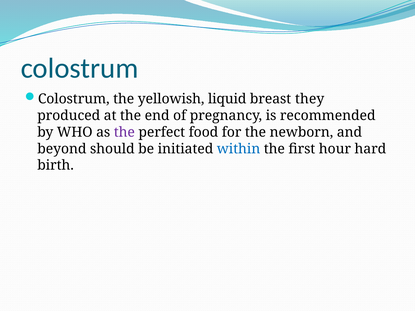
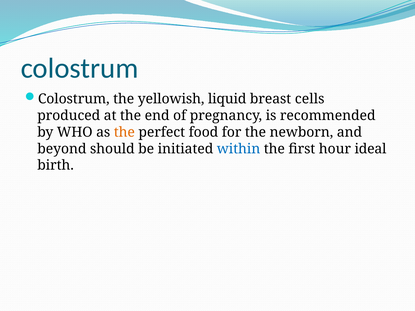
they: they -> cells
the at (124, 132) colour: purple -> orange
hard: hard -> ideal
